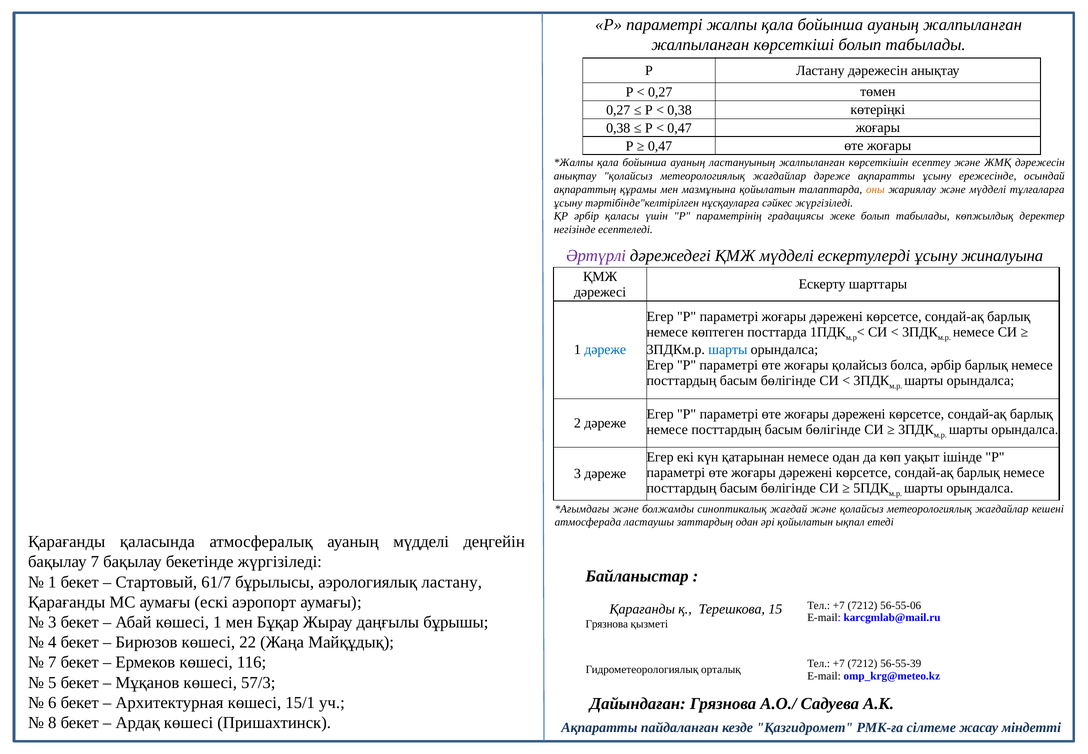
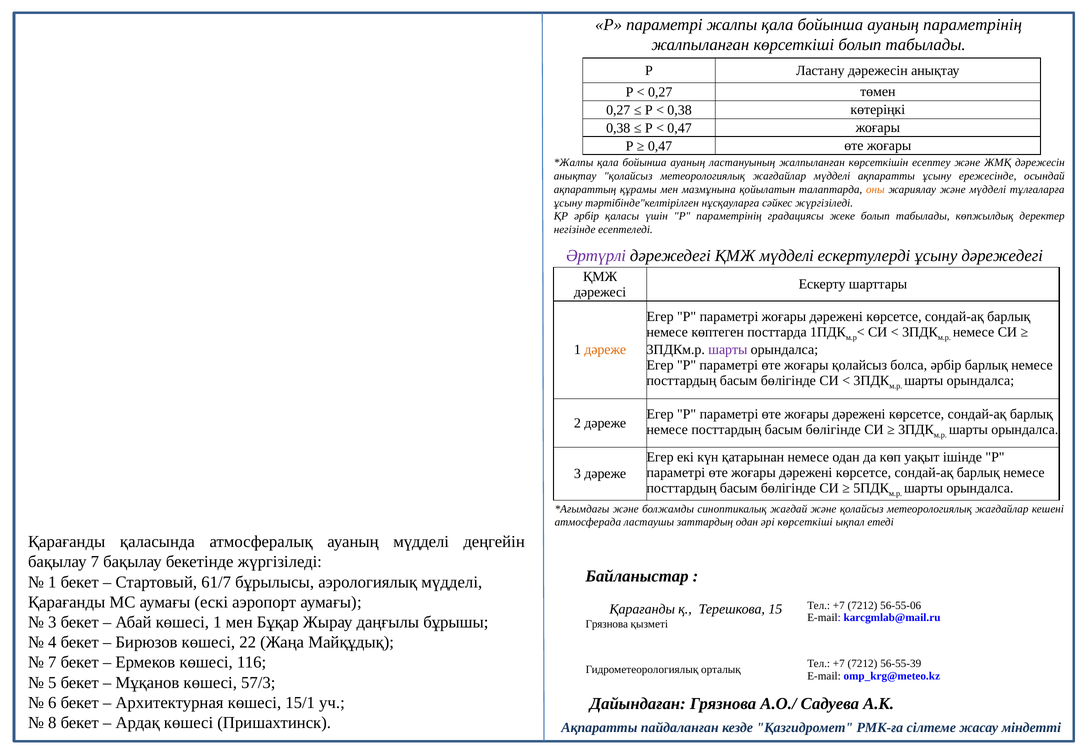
ауаның жалпыланған: жалпыланған -> параметрінің
жағдайлар дәреже: дәреже -> мүдделі
ұсыну жиналуына: жиналуына -> дәрежедегі
дәреже at (605, 350) colour: blue -> orange
шарты at (728, 350) colour: blue -> purple
әрі қойылатын: қойылатын -> көрсеткіші
аэрологиялық ластану: ластану -> мүдделі
